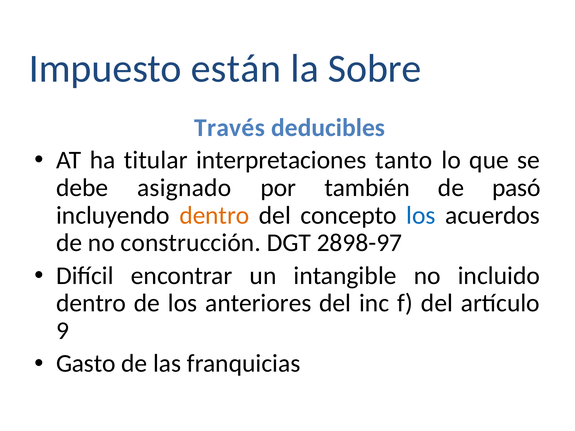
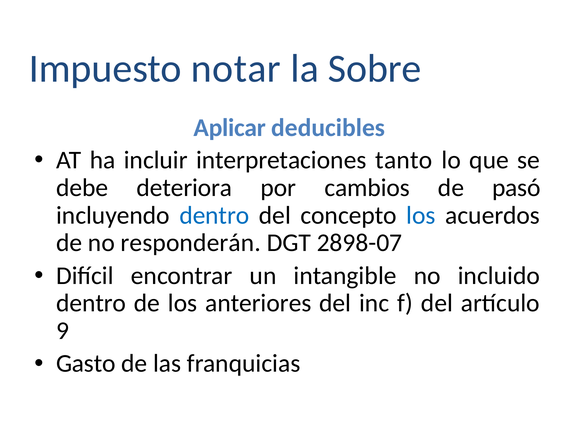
están: están -> notar
Través: Través -> Aplicar
titular: titular -> incluir
asignado: asignado -> deteriora
también: también -> cambios
dentro at (214, 215) colour: orange -> blue
construcción: construcción -> responderán
2898-97: 2898-97 -> 2898-07
